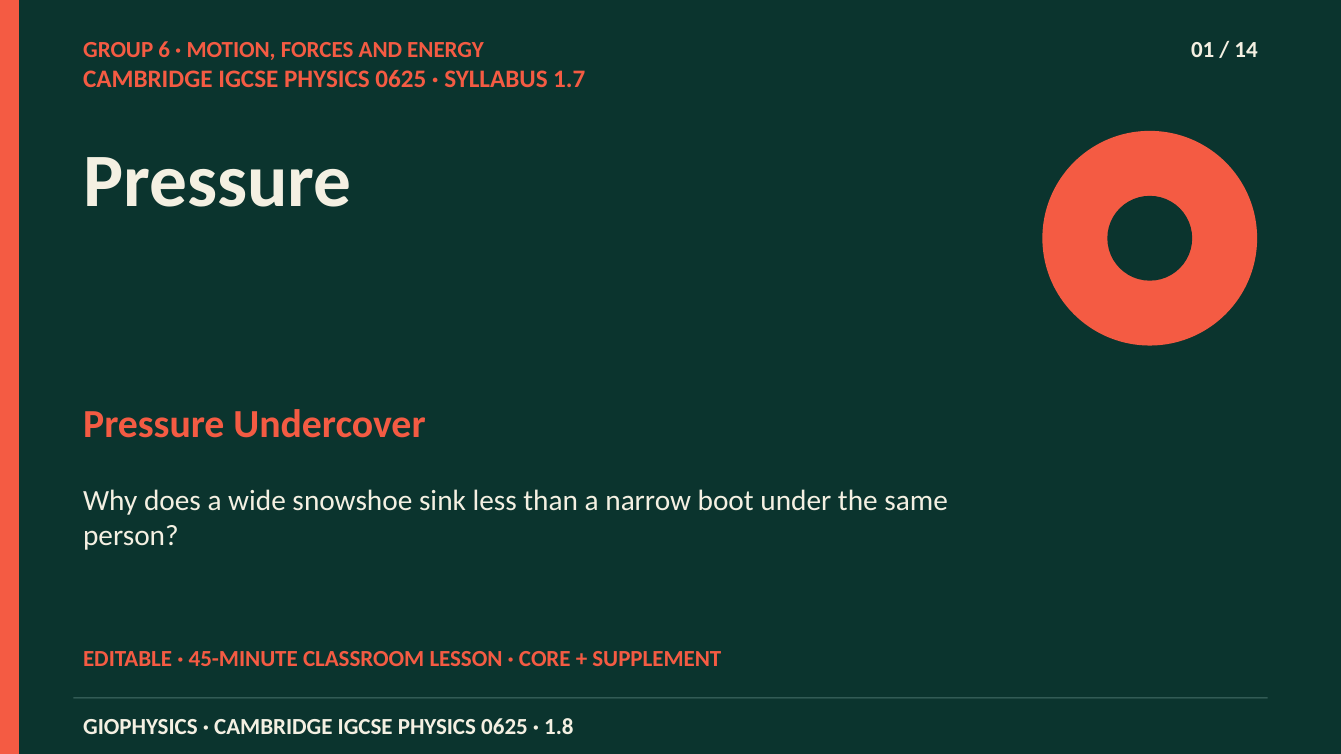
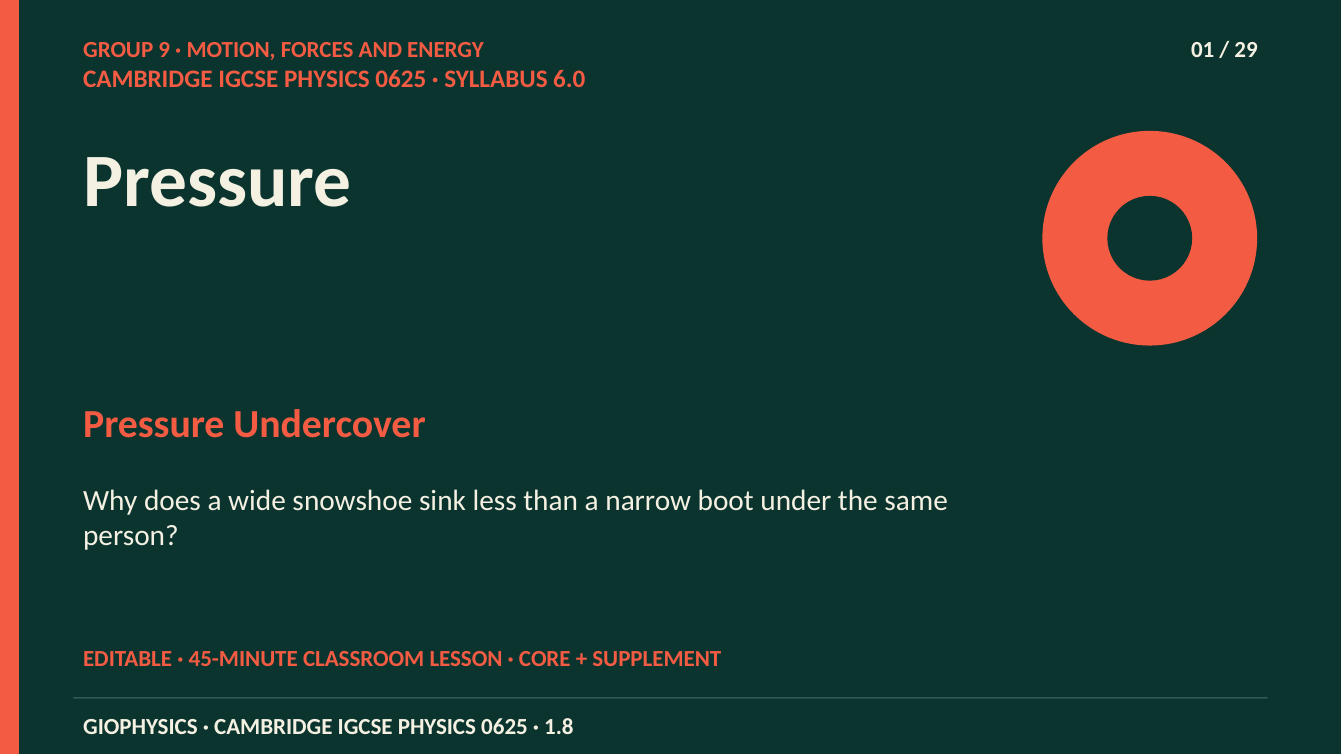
6: 6 -> 9
14: 14 -> 29
1.7: 1.7 -> 6.0
